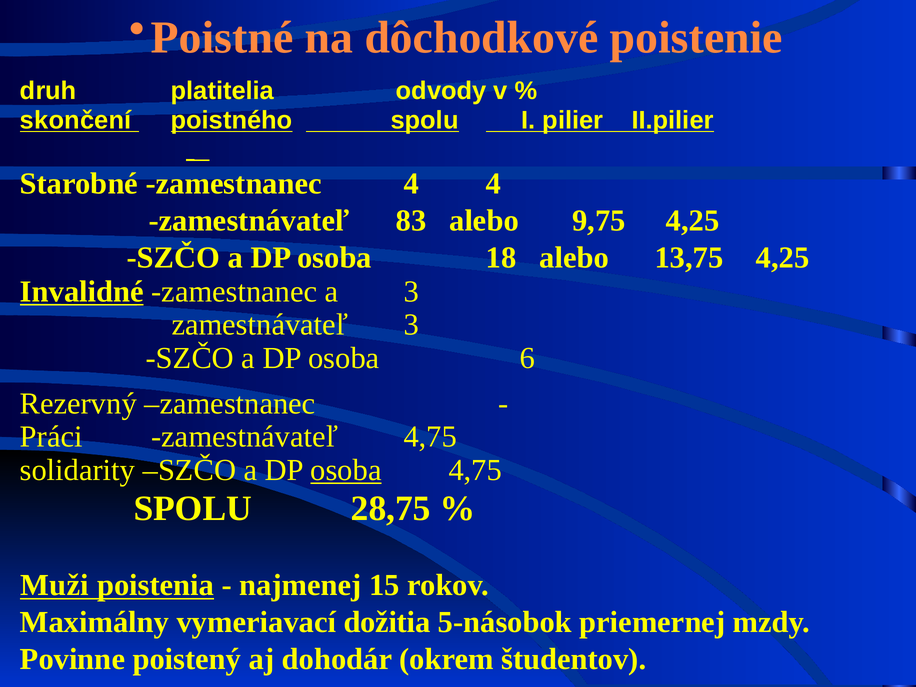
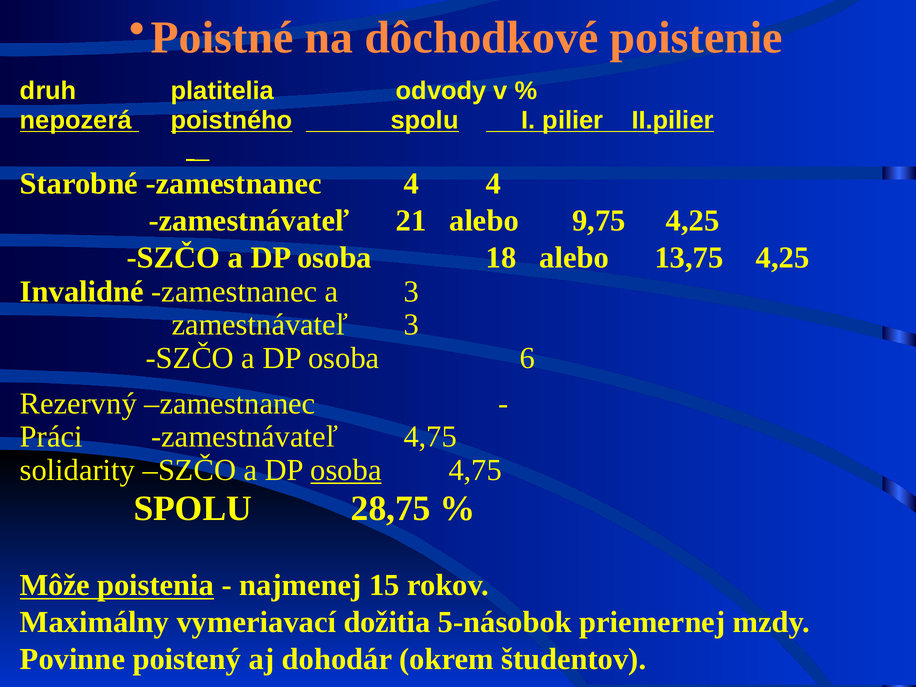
skončení: skončení -> nepozerá
83: 83 -> 21
Invalidné underline: present -> none
Muži: Muži -> Môže
